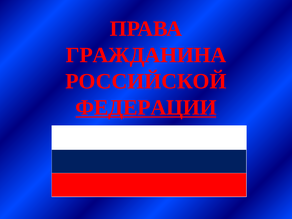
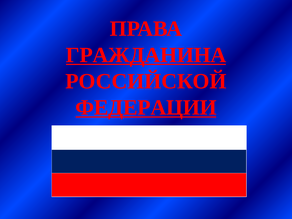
ГРАЖДАНИНА underline: none -> present
